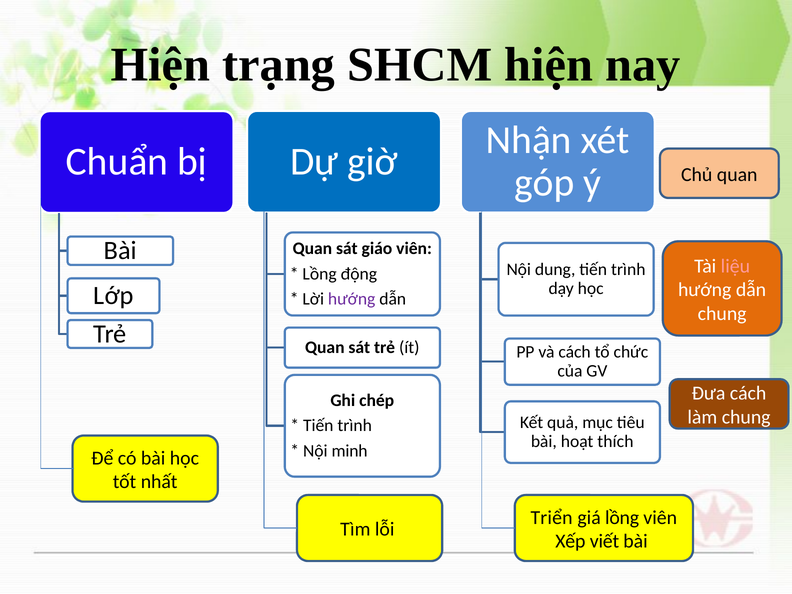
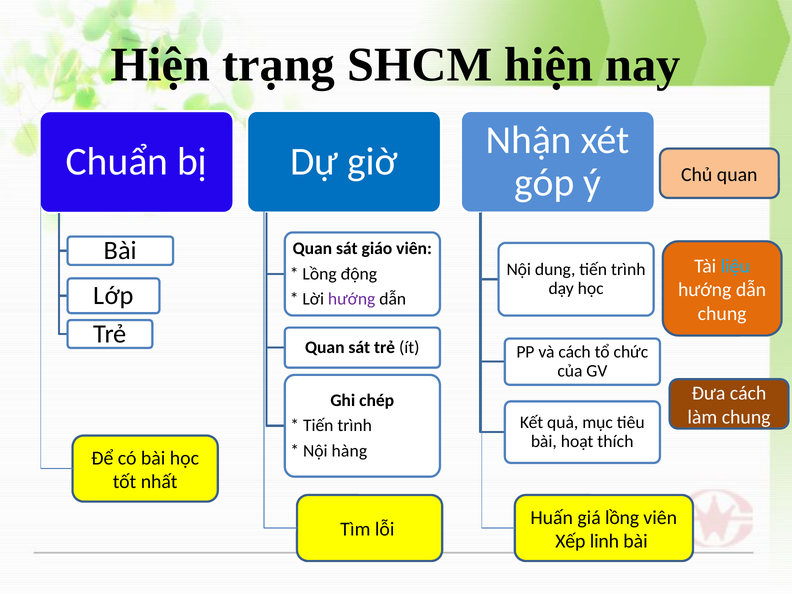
liệu colour: pink -> light blue
minh: minh -> hàng
Triển: Triển -> Huấn
viết: viết -> linh
